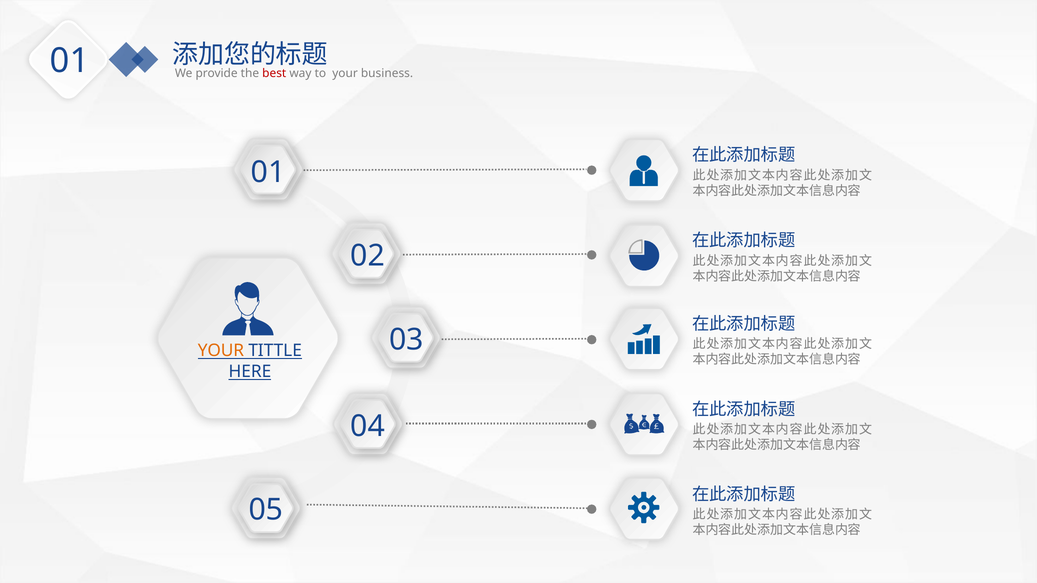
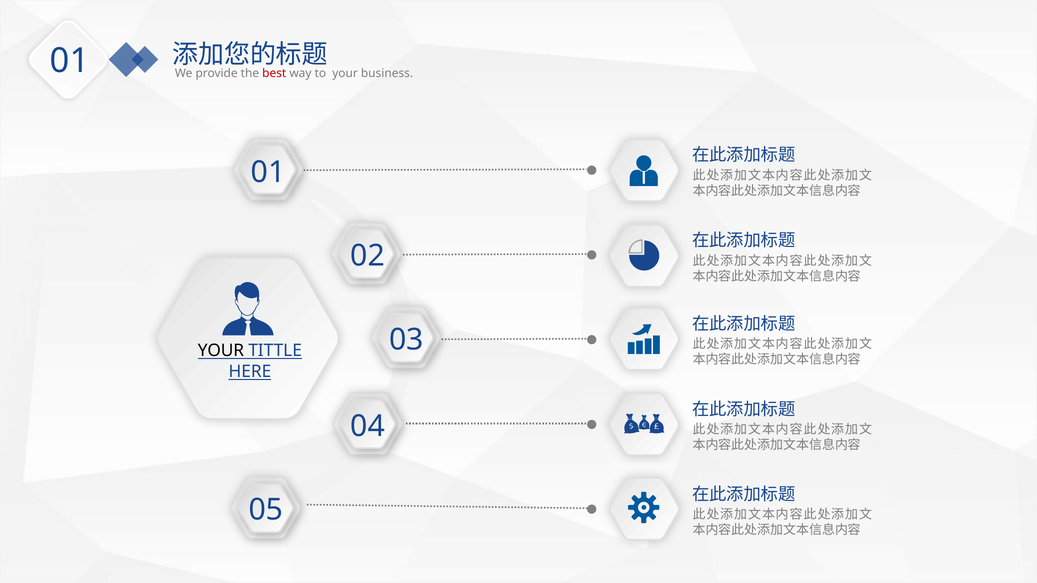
YOUR at (221, 351) colour: orange -> black
